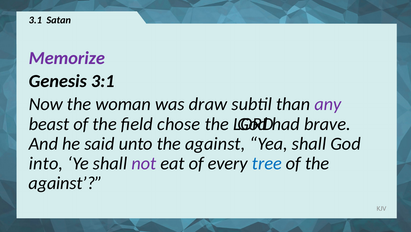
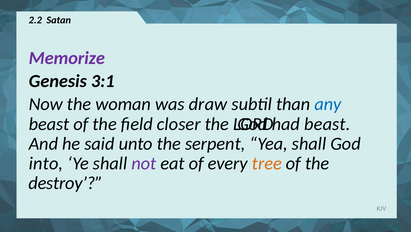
3.1: 3.1 -> 2.2
any colour: purple -> blue
chose: chose -> closer
had brave: brave -> beast
unto the against: against -> serpent
tree colour: blue -> orange
against at (66, 183): against -> destroy
